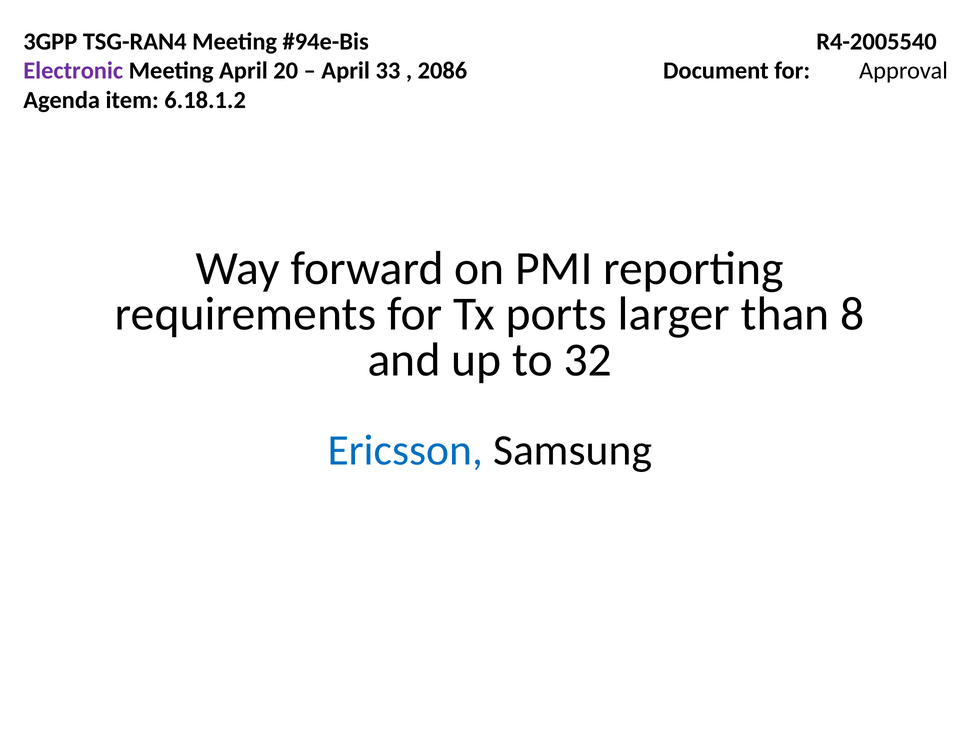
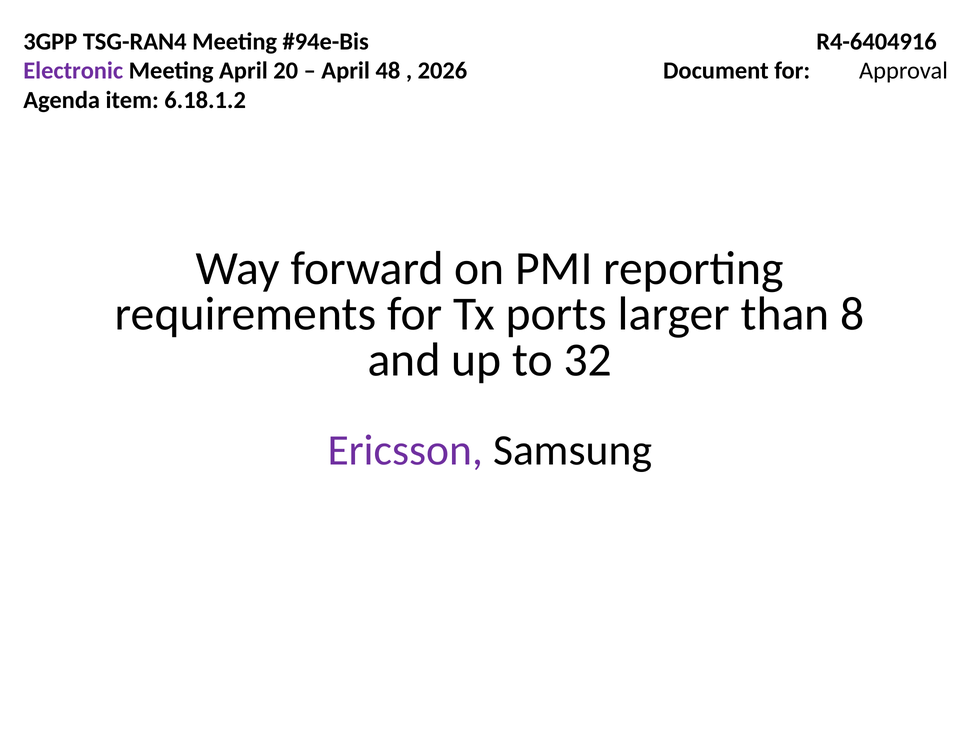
R4-2005540: R4-2005540 -> R4-6404916
33: 33 -> 48
2086: 2086 -> 2026
Ericsson colour: blue -> purple
